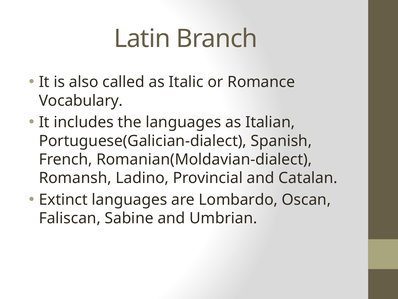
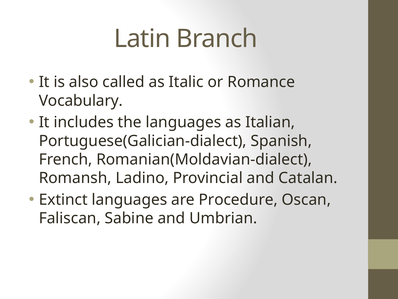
Lombardo: Lombardo -> Procedure
